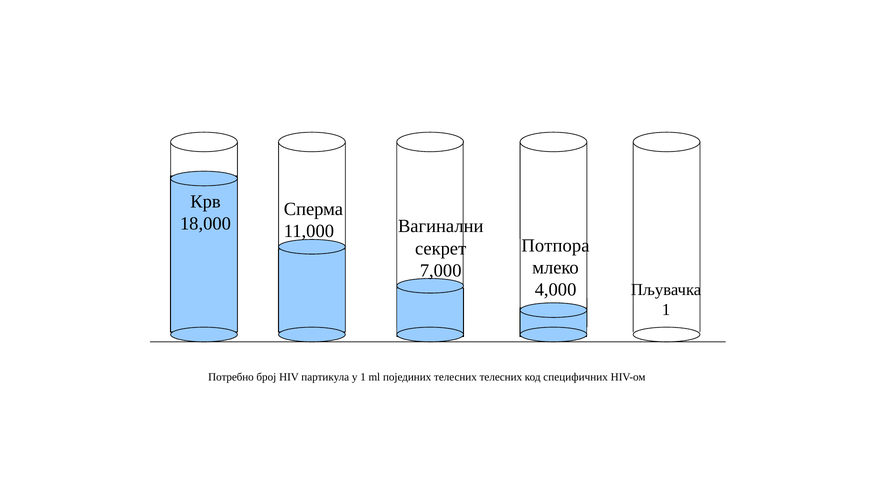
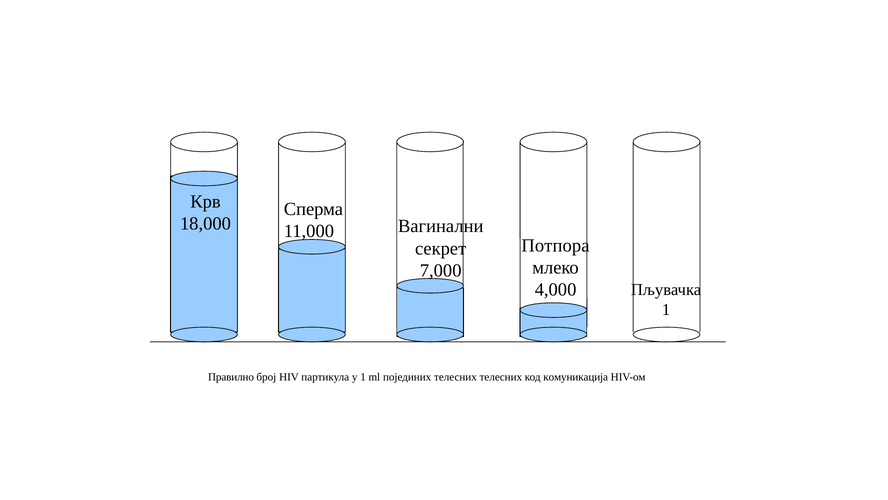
Потребно: Потребно -> Правилно
специфичних: специфичних -> комуникација
